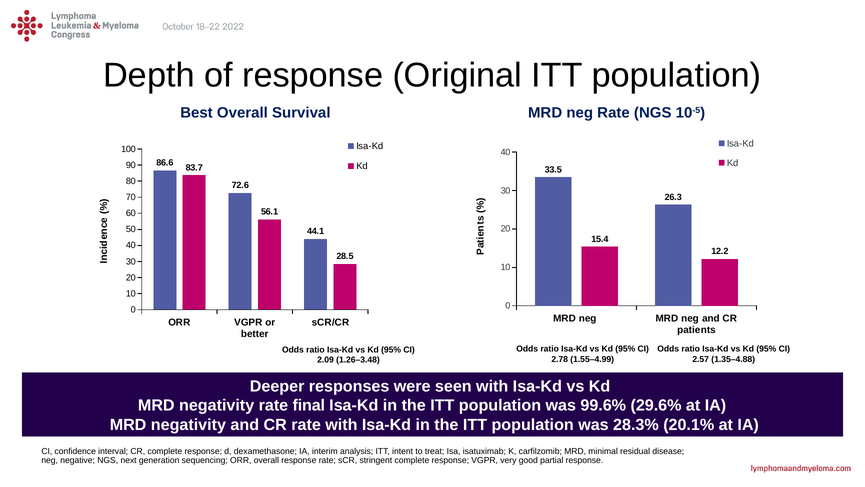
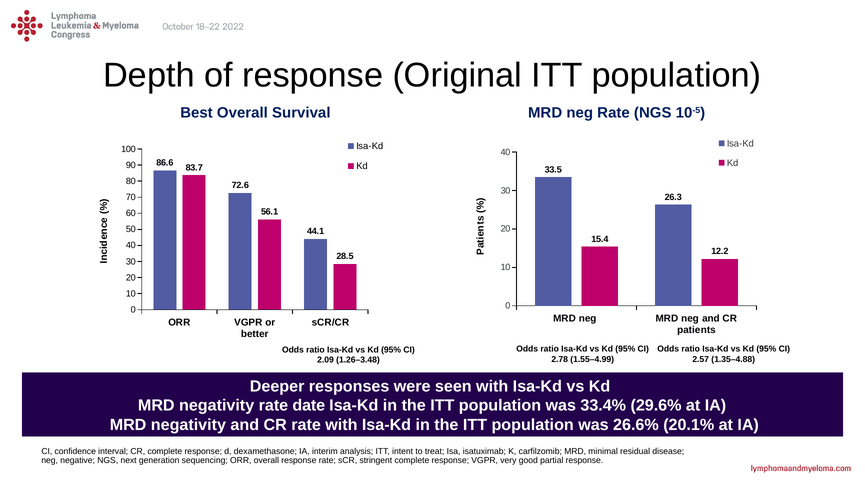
final: final -> date
99.6%: 99.6% -> 33.4%
28.3%: 28.3% -> 26.6%
